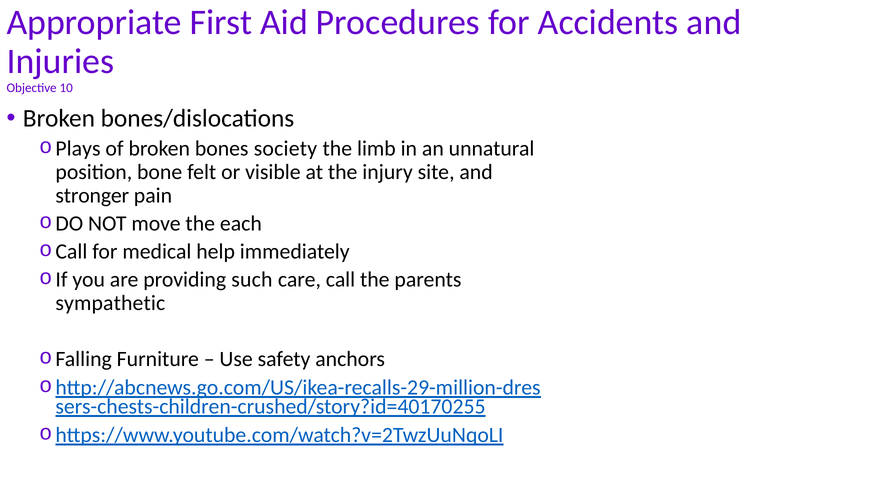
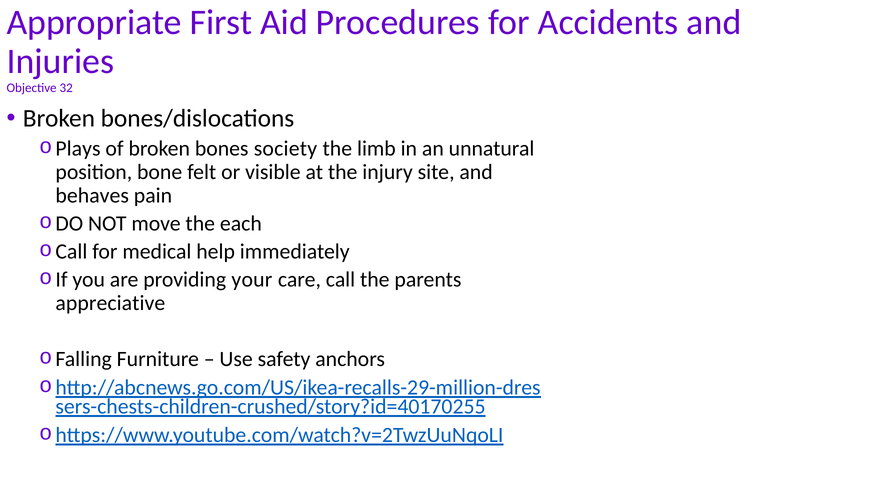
10: 10 -> 32
stronger: stronger -> behaves
such: such -> your
sympathetic: sympathetic -> appreciative
